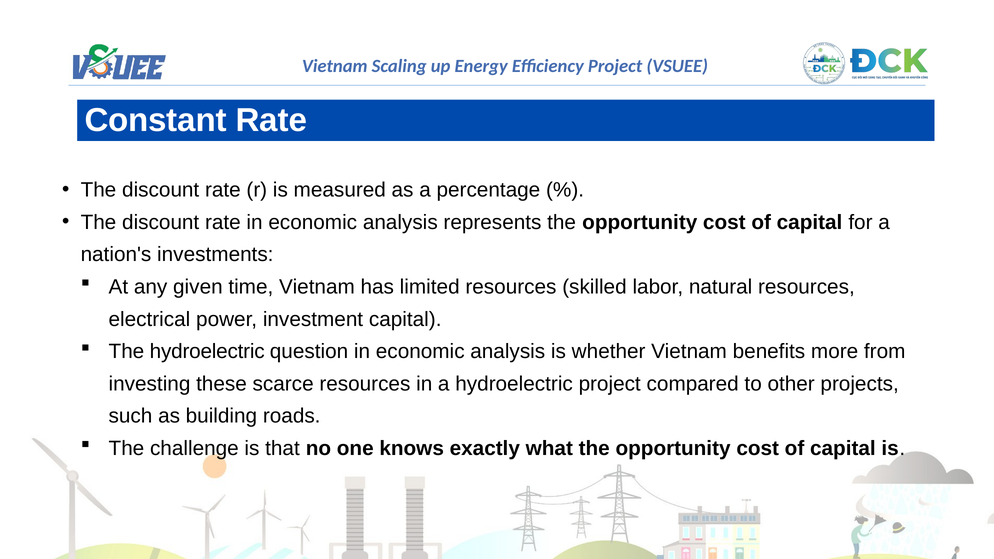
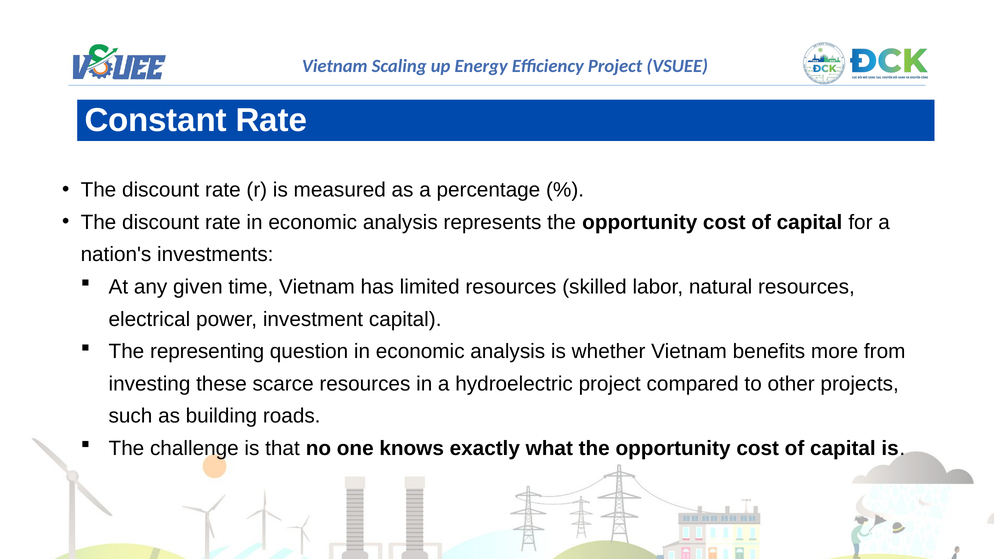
The hydroelectric: hydroelectric -> representing
